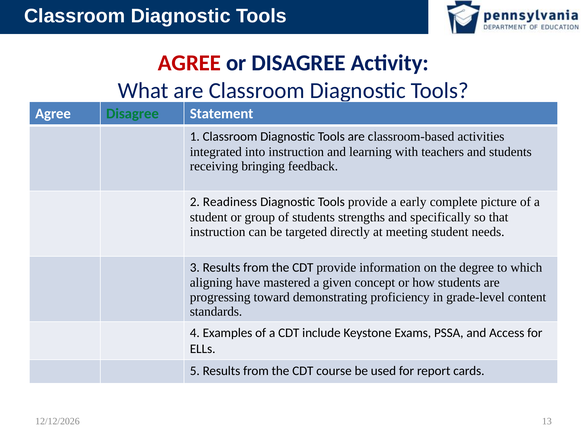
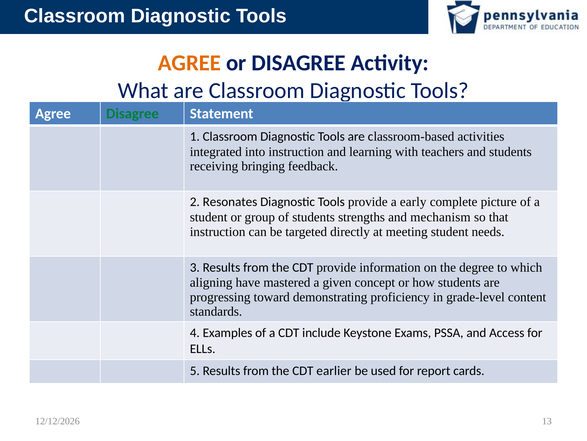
AGREE at (189, 63) colour: red -> orange
Readiness: Readiness -> Resonates
specifically: specifically -> mechanism
course: course -> earlier
